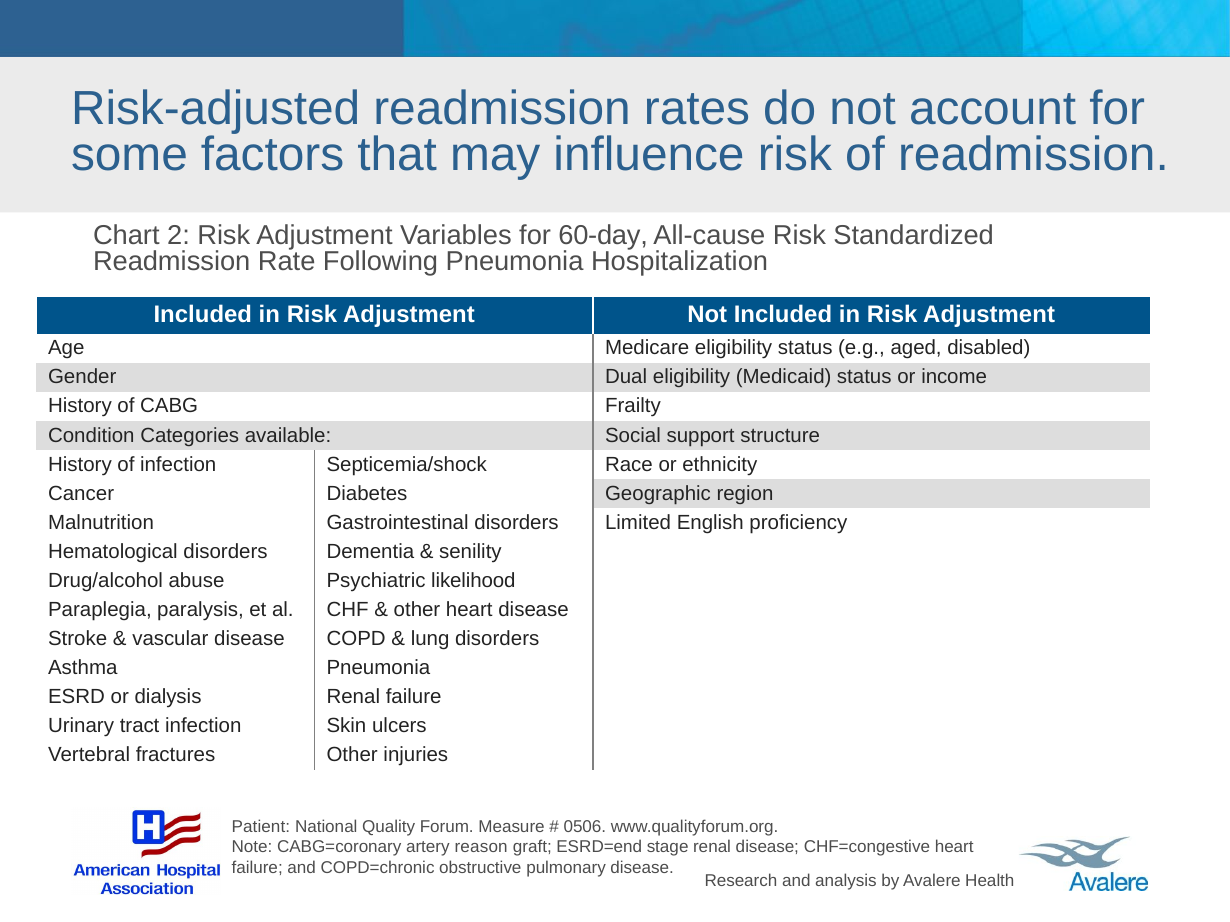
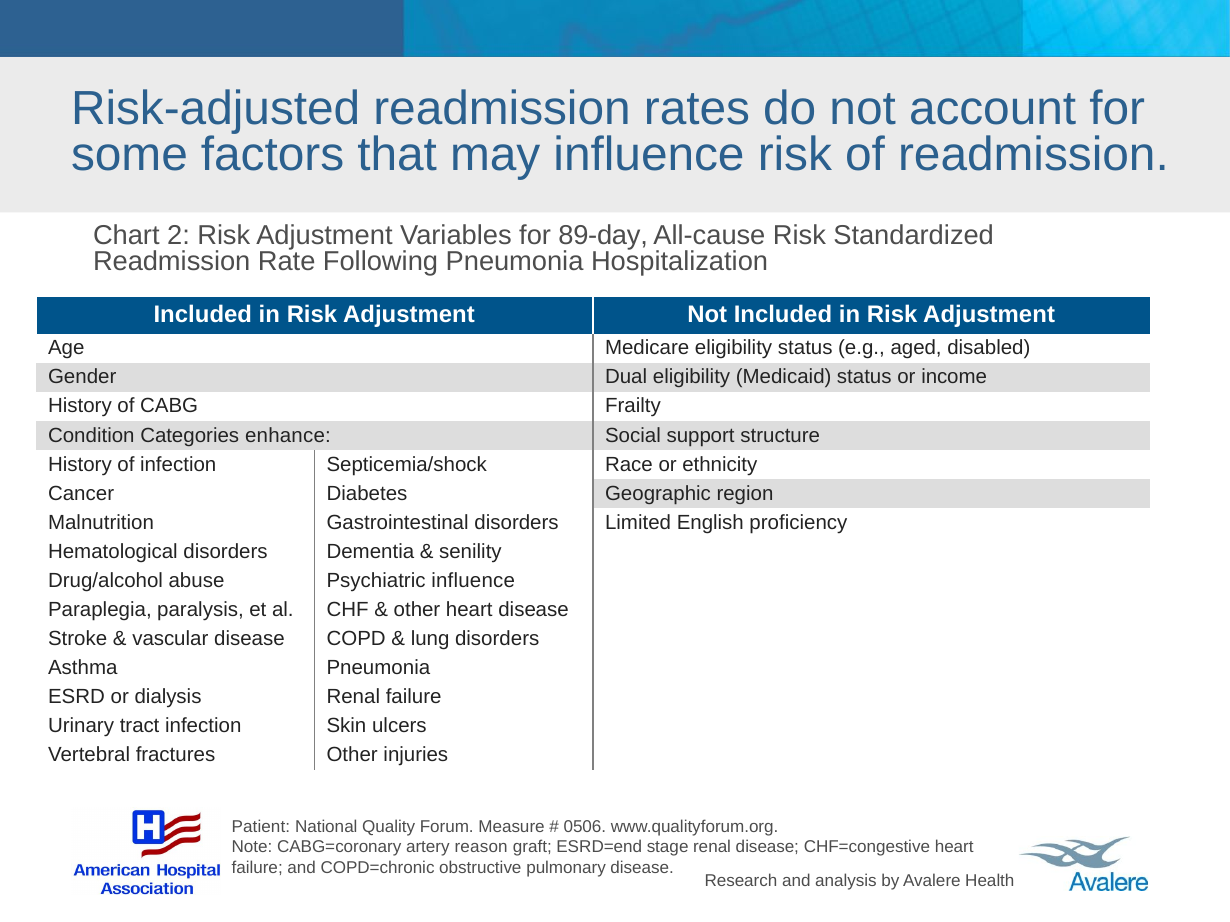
60-day: 60-day -> 89-day
available: available -> enhance
Psychiatric likelihood: likelihood -> influence
